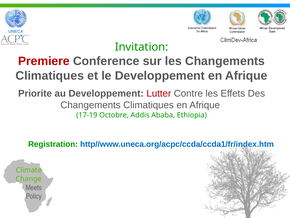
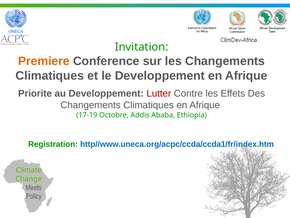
Premiere colour: red -> orange
